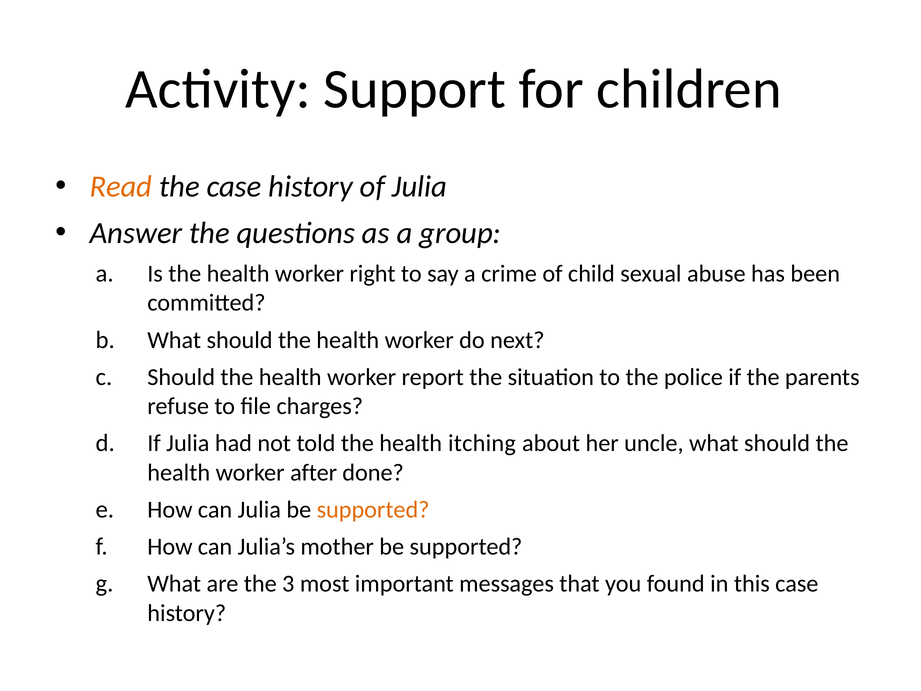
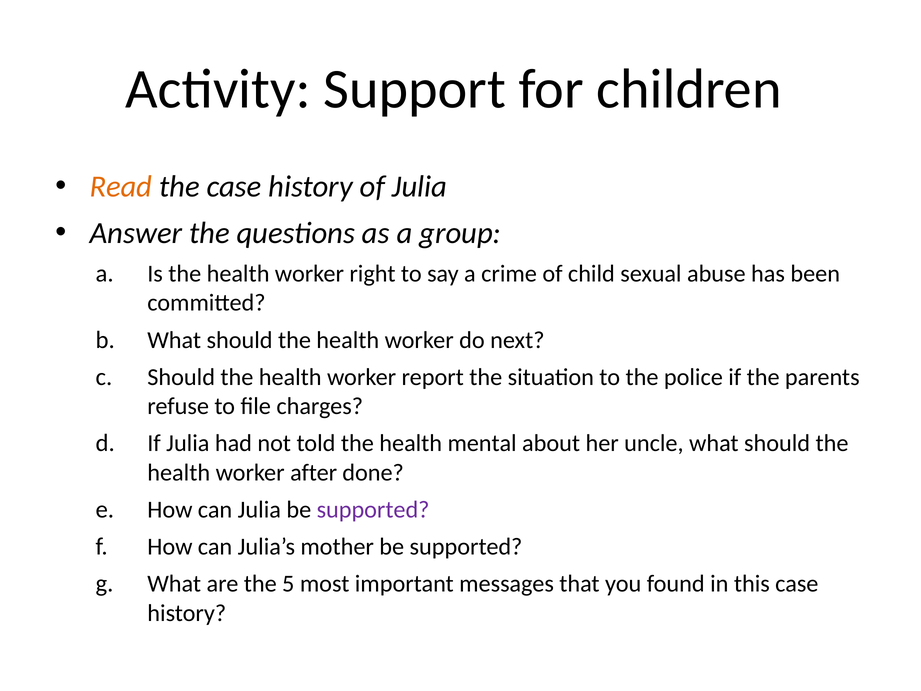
itching: itching -> mental
supported at (373, 509) colour: orange -> purple
3: 3 -> 5
